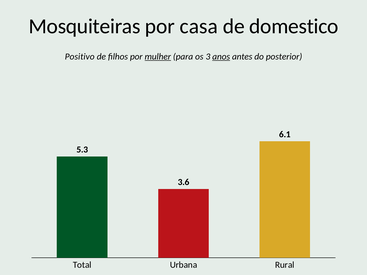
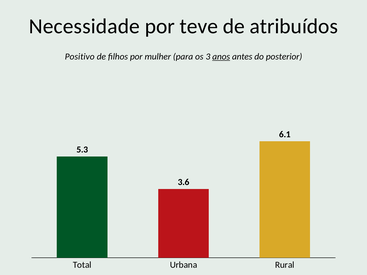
Mosquiteiras: Mosquiteiras -> Necessidade
casa: casa -> teve
domestico: domestico -> atribuídos
mulher underline: present -> none
